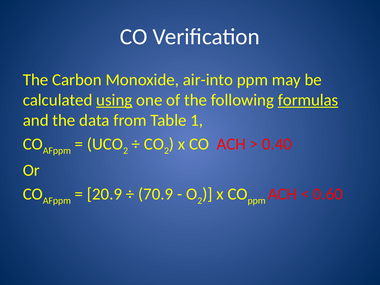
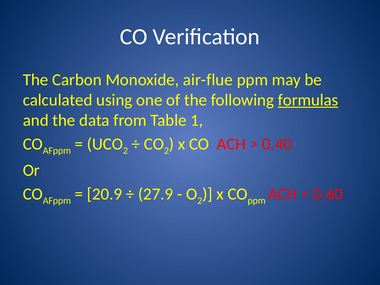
air-into: air-into -> air-flue
using underline: present -> none
70.9: 70.9 -> 27.9
